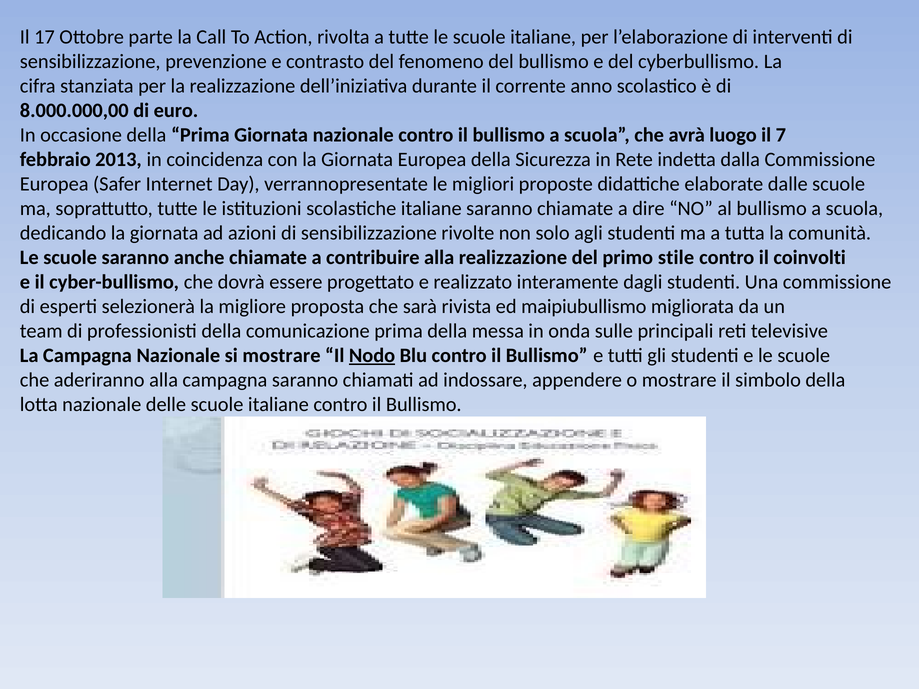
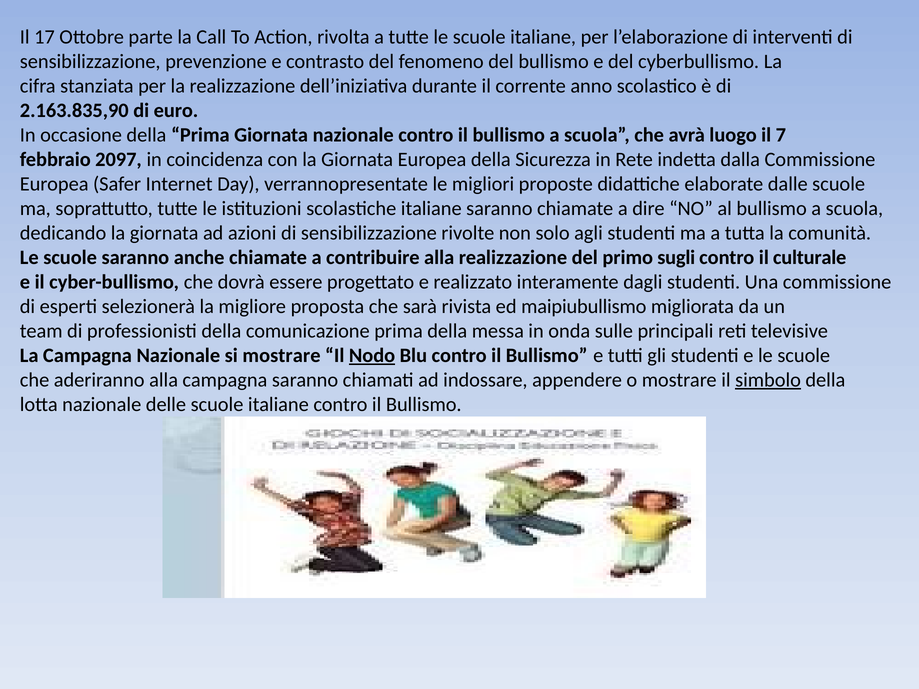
8.000.000,00: 8.000.000,00 -> 2.163.835,90
2013: 2013 -> 2097
stile: stile -> sugli
coinvolti: coinvolti -> culturale
simbolo underline: none -> present
